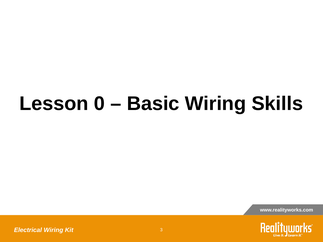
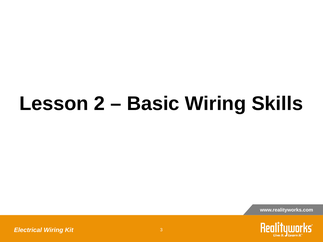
0: 0 -> 2
